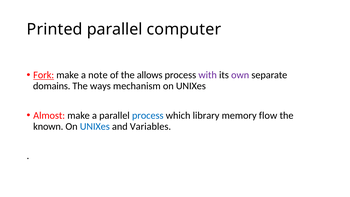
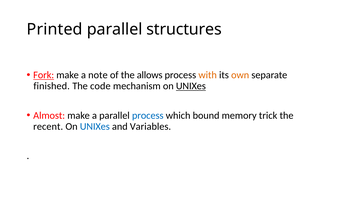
computer: computer -> structures
with colour: purple -> orange
own colour: purple -> orange
domains: domains -> finished
ways: ways -> code
UNIXes at (191, 86) underline: none -> present
library: library -> bound
flow: flow -> trick
known: known -> recent
